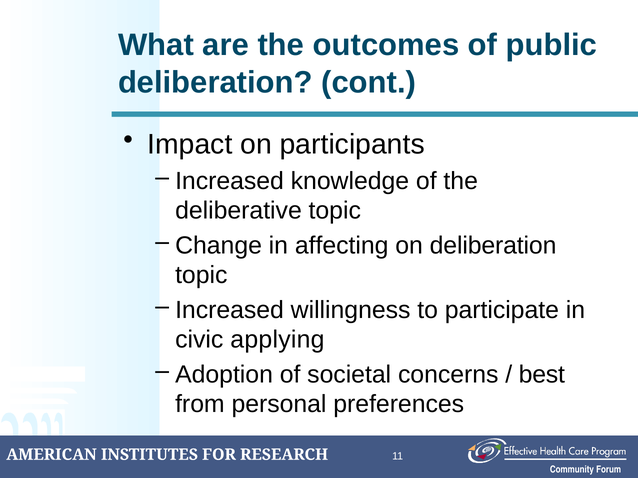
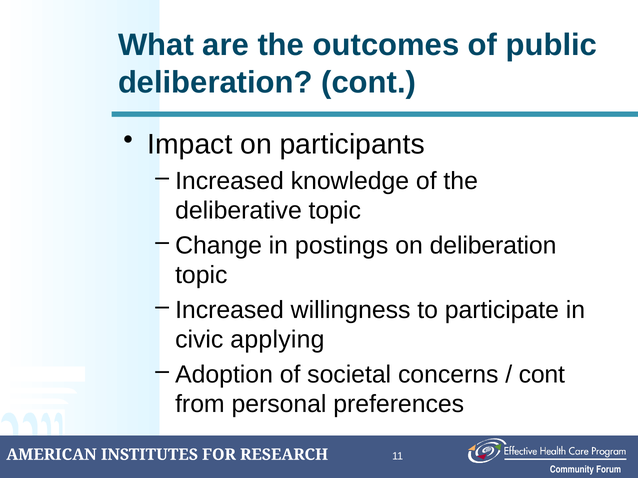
affecting: affecting -> postings
best at (542, 375): best -> cont
